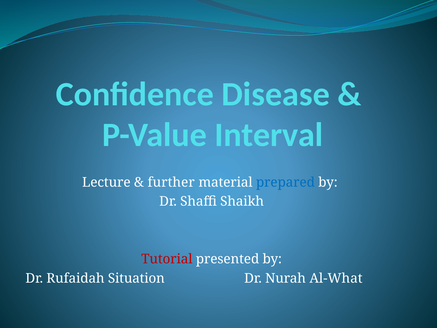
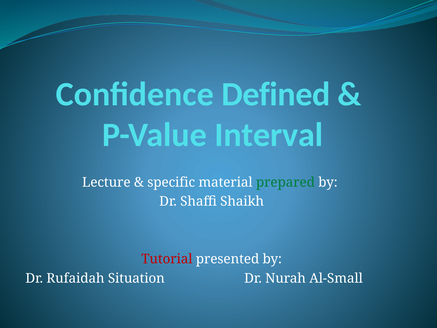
Disease: Disease -> Defined
further: further -> specific
prepared colour: blue -> green
Al-What: Al-What -> Al-Small
